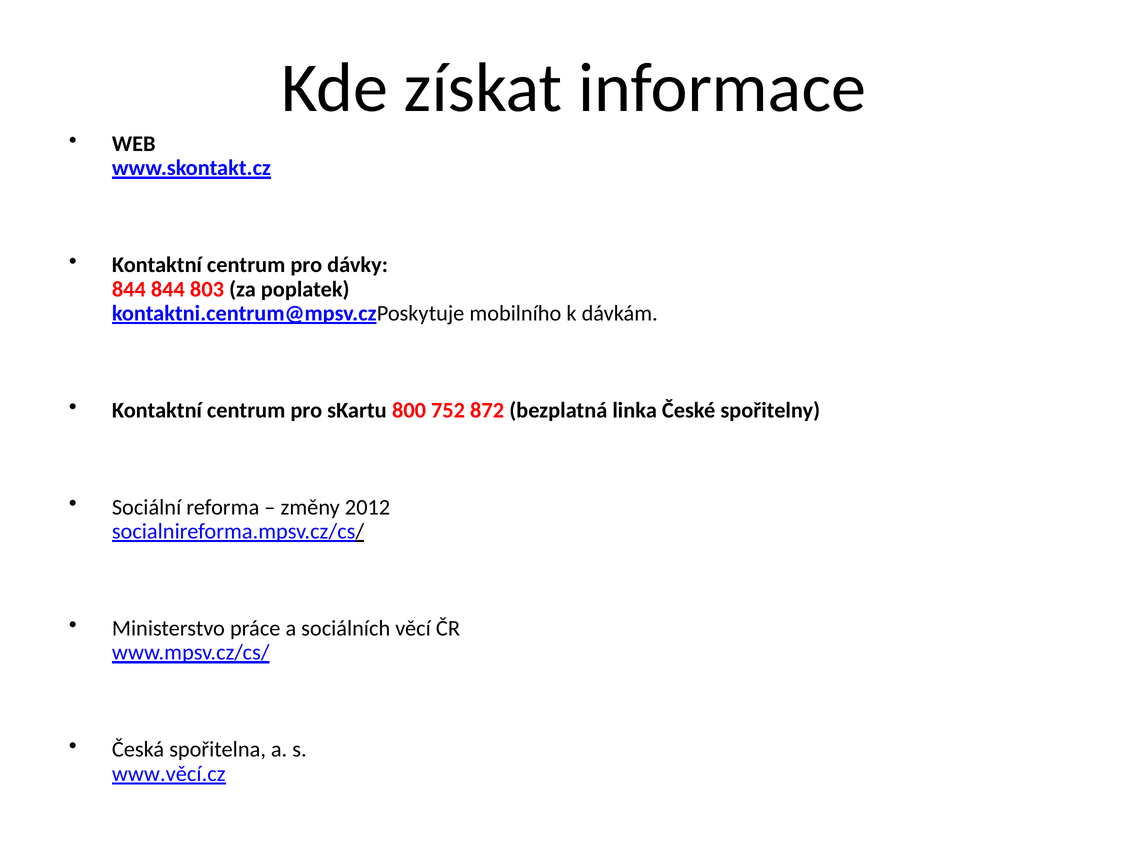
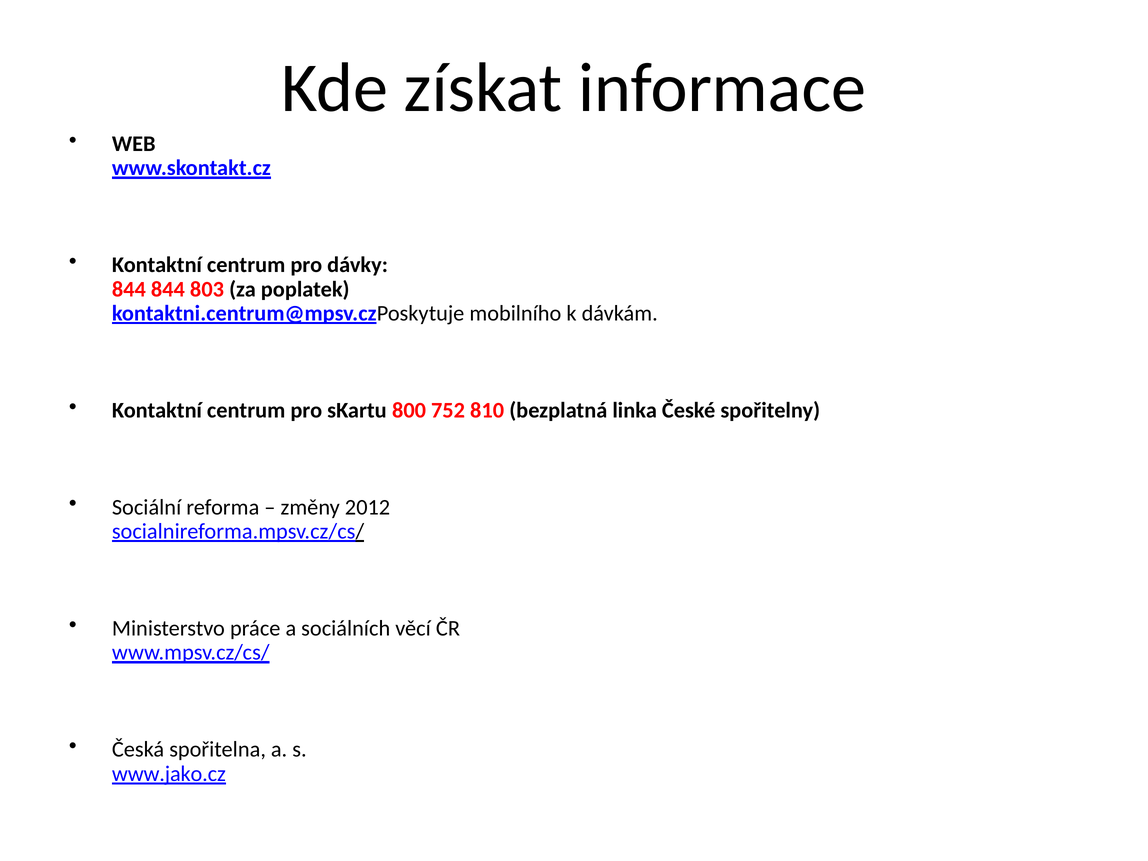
872: 872 -> 810
www.věcí.cz: www.věcí.cz -> www.jako.cz
